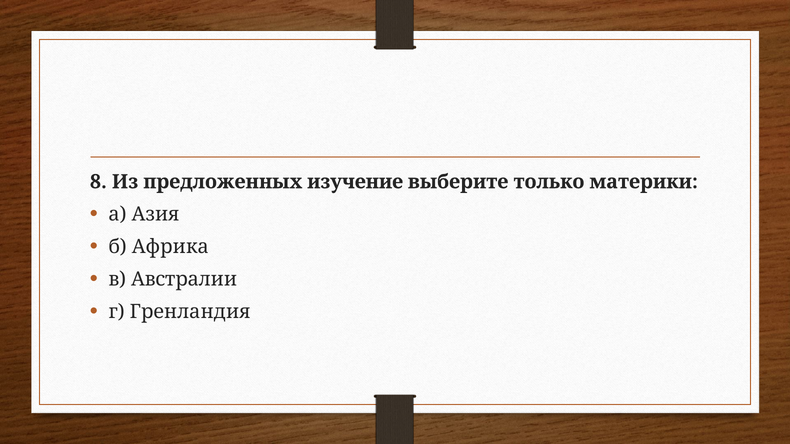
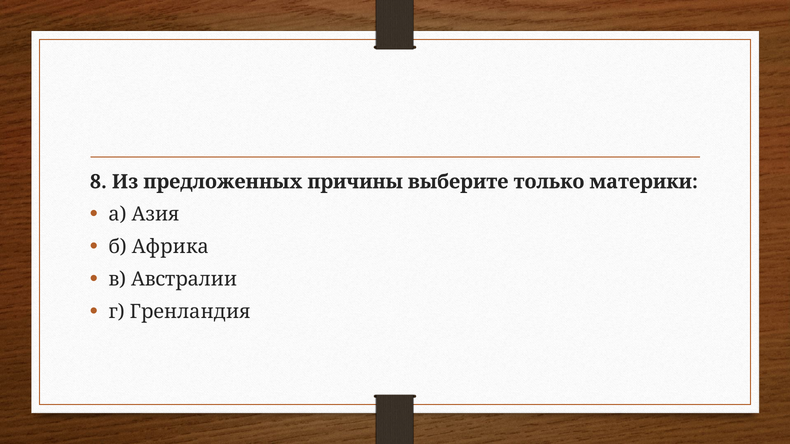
изучение: изучение -> причины
